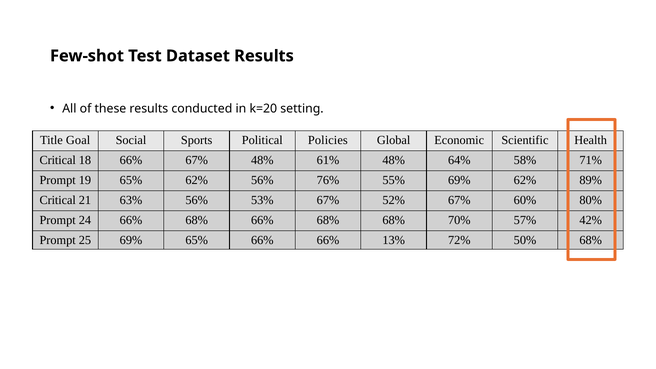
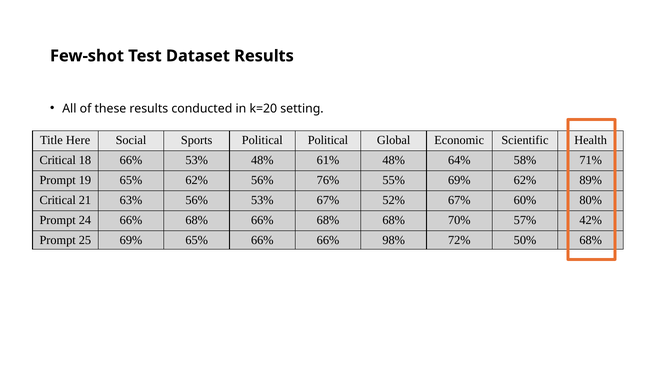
Goal: Goal -> Here
Political Policies: Policies -> Political
66% 67%: 67% -> 53%
13%: 13% -> 98%
